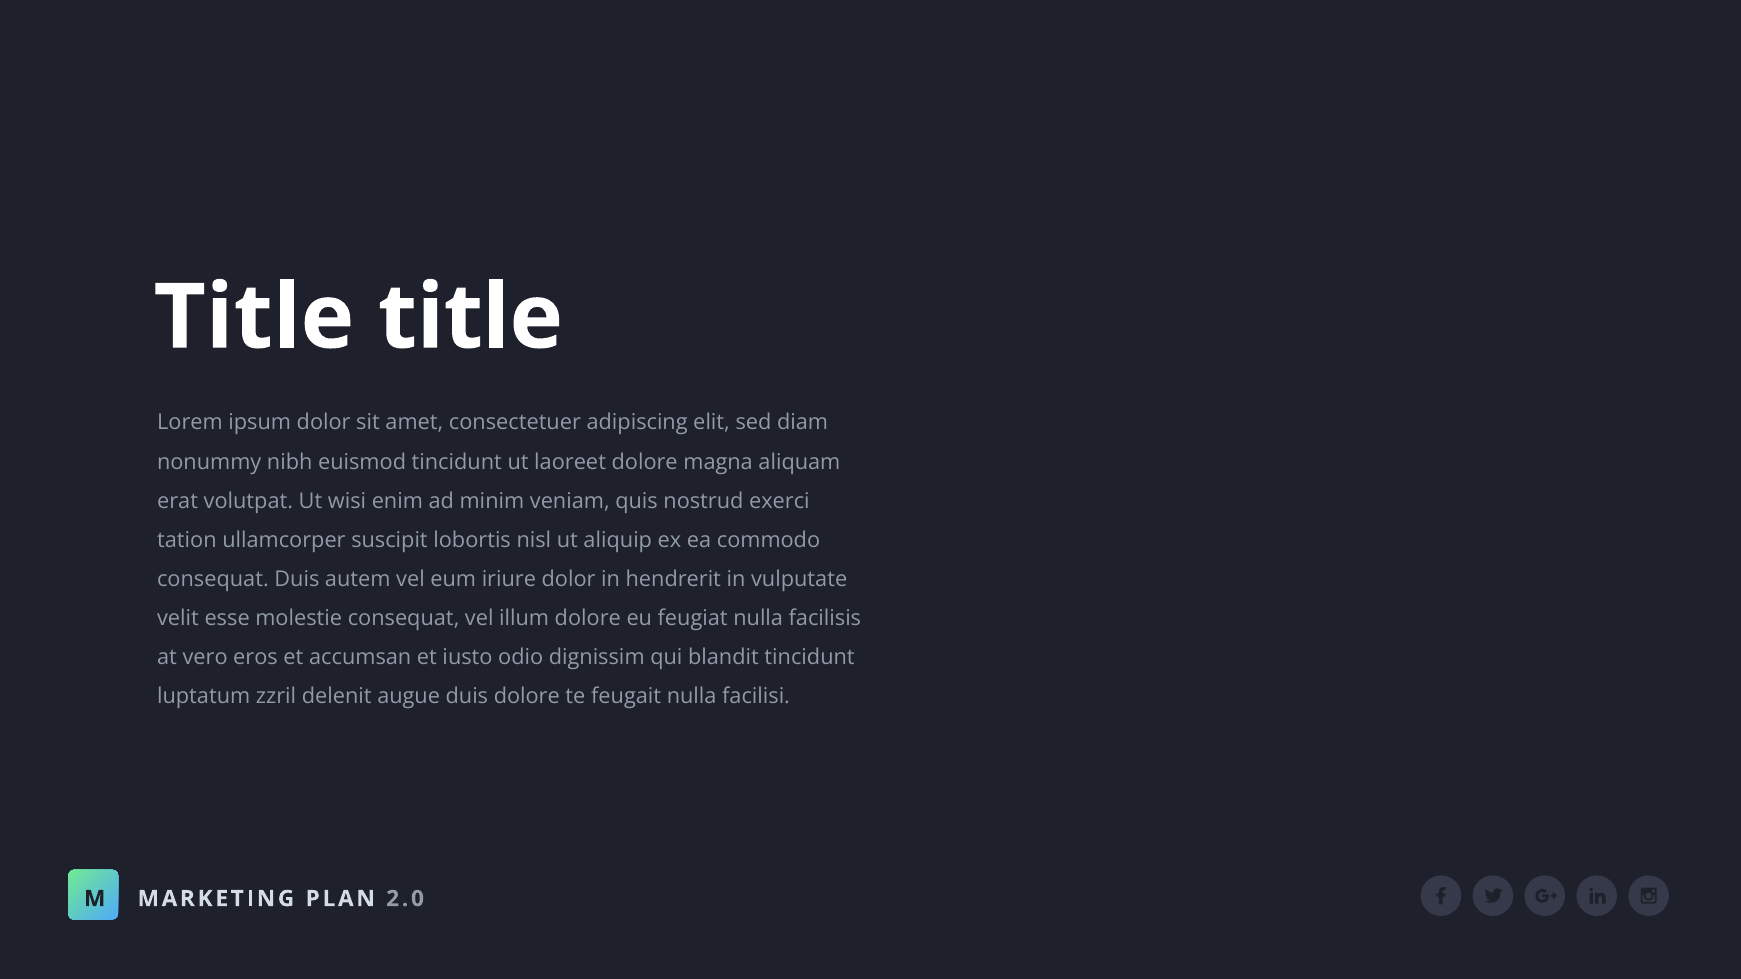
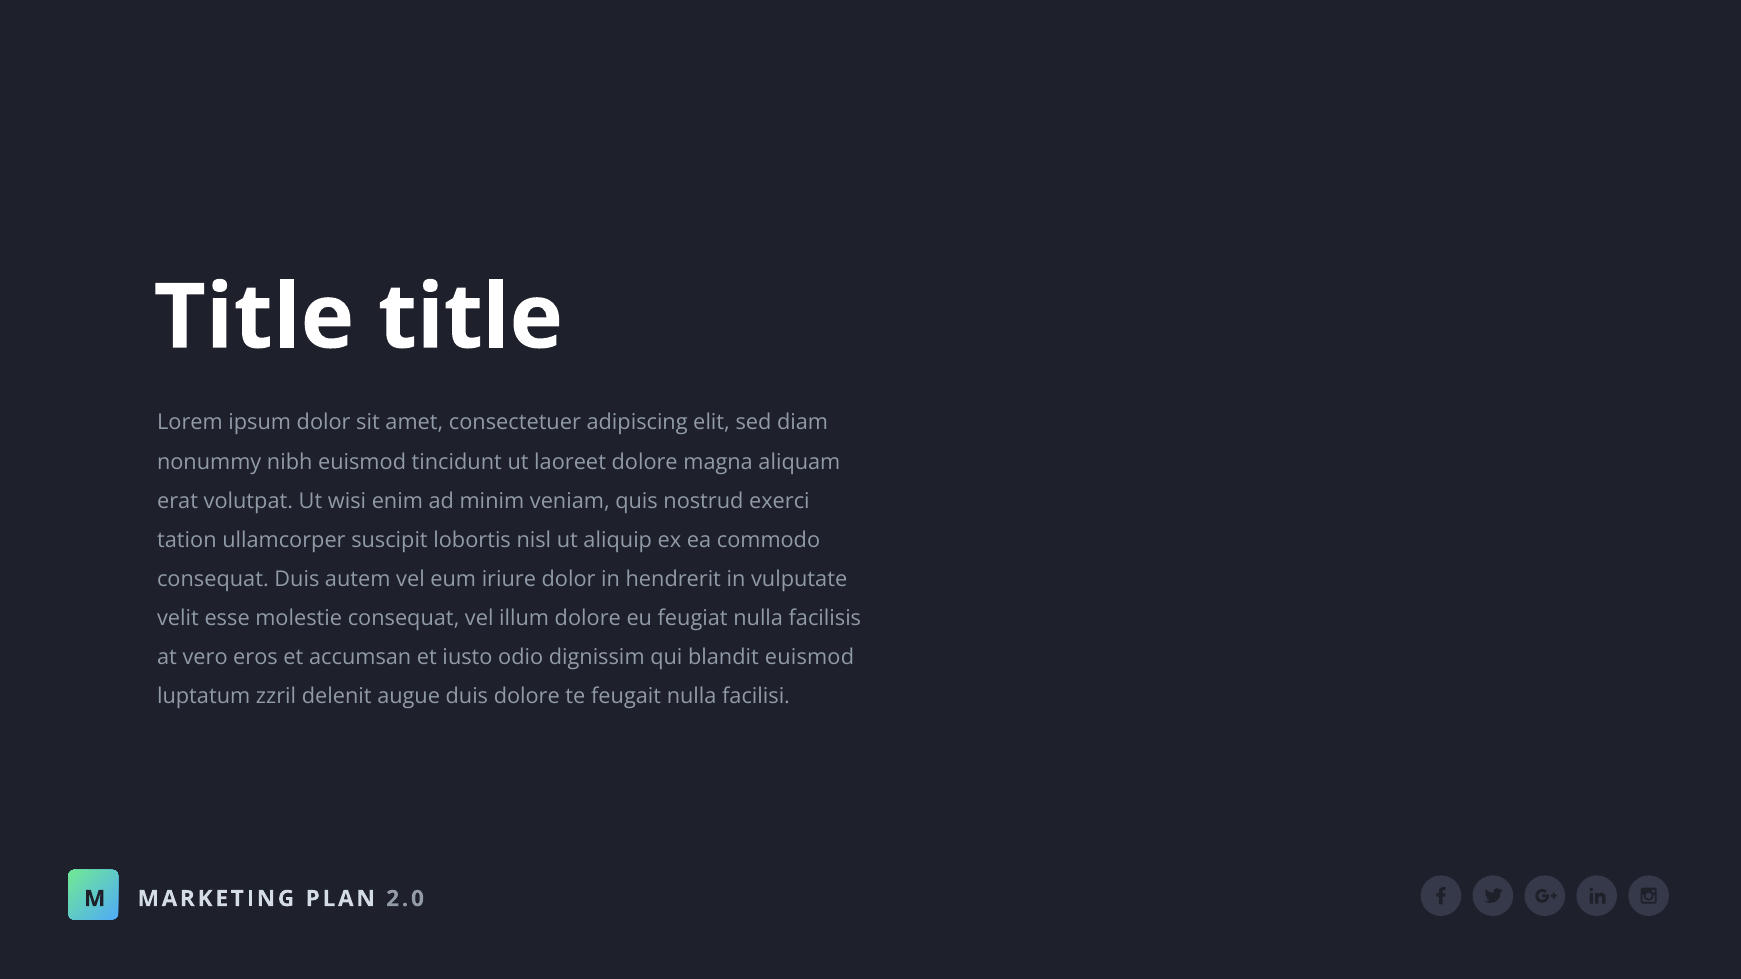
blandit tincidunt: tincidunt -> euismod
